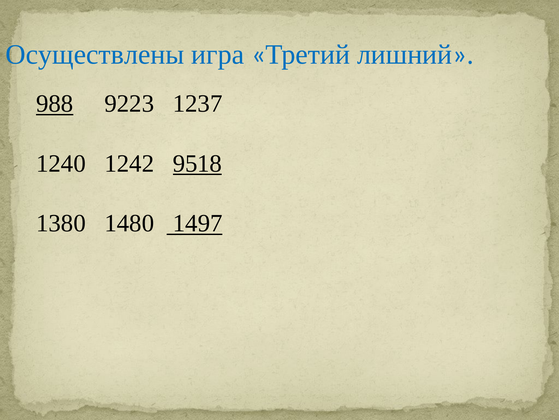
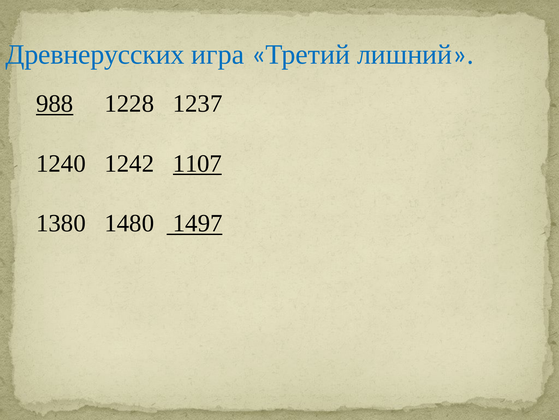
Осуществлены: Осуществлены -> Древнерусских
9223: 9223 -> 1228
9518: 9518 -> 1107
